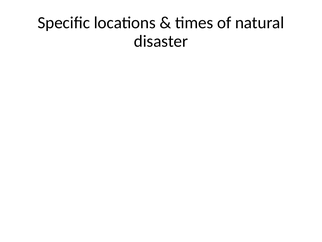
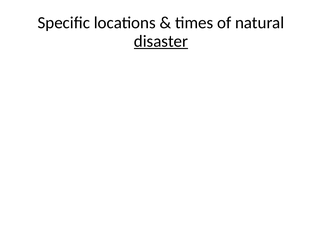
disaster underline: none -> present
